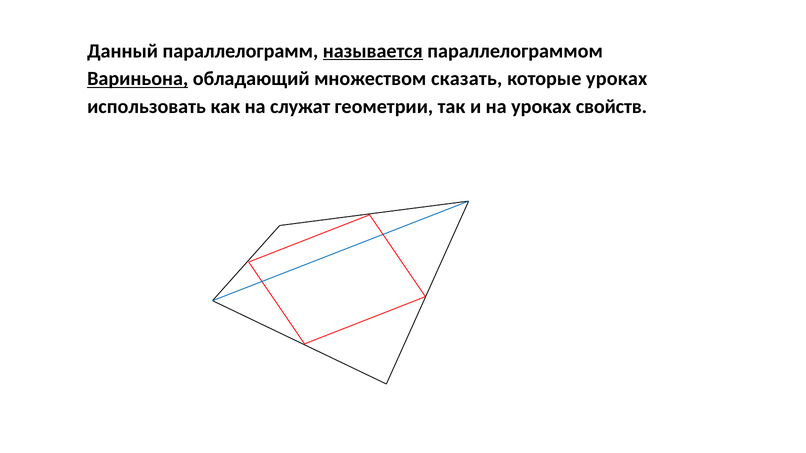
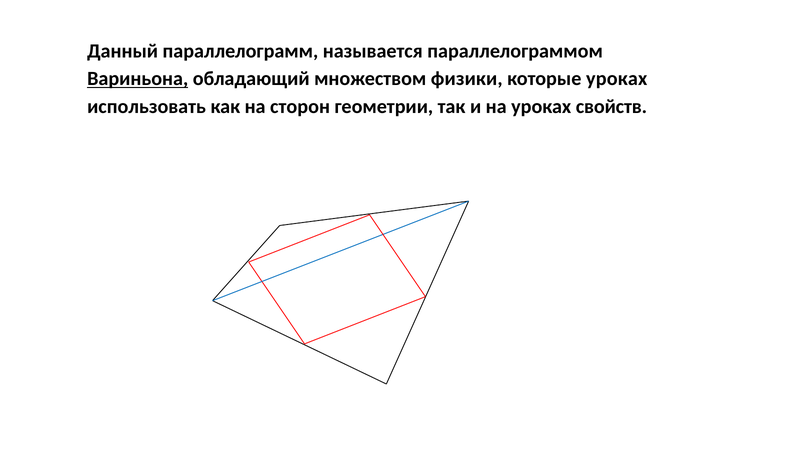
называется underline: present -> none
сказать: сказать -> физики
служат: служат -> сторон
